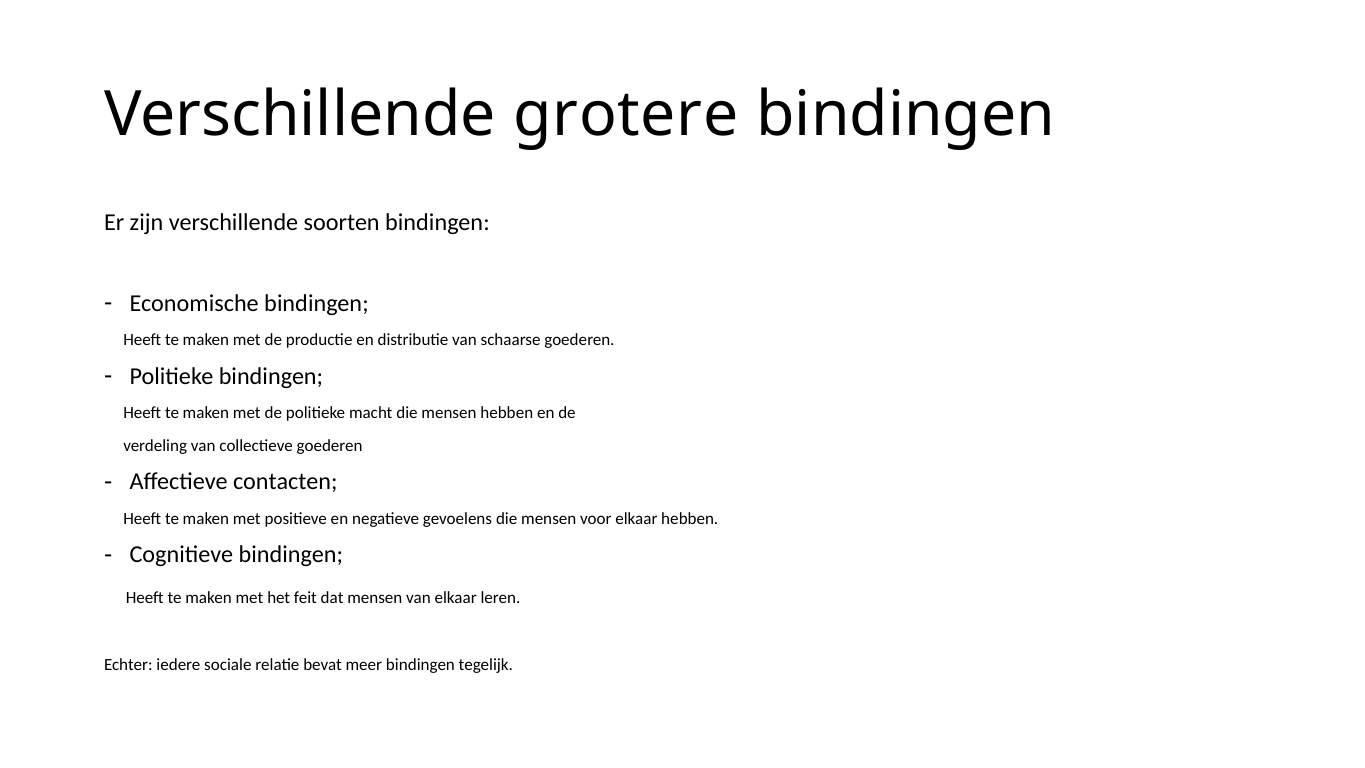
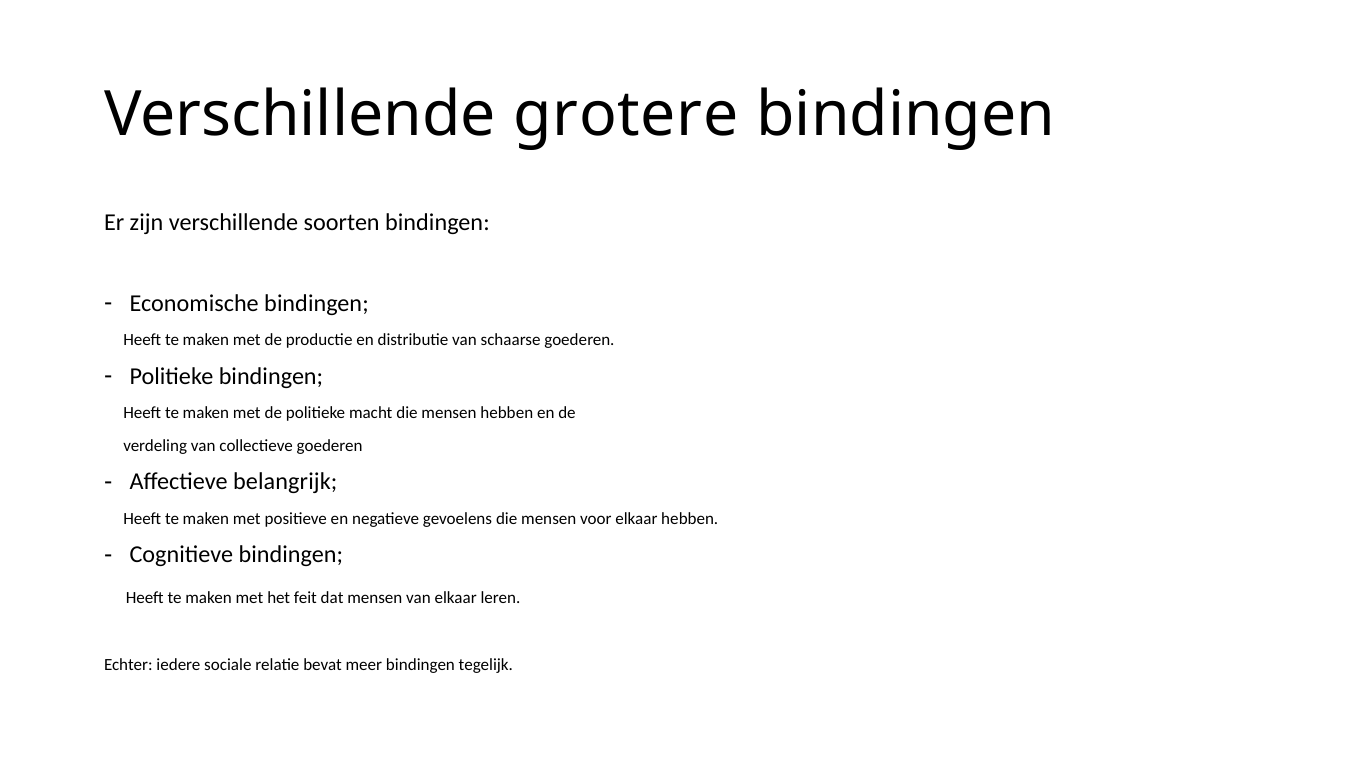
contacten: contacten -> belangrijk
